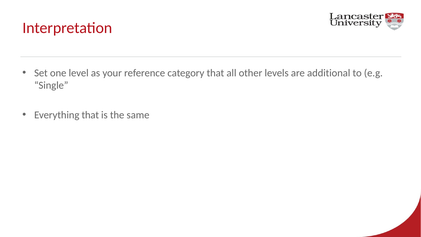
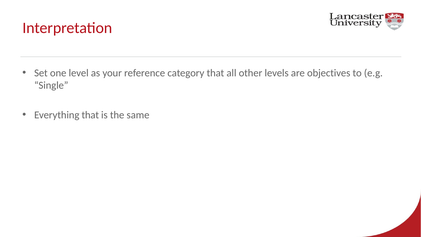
additional: additional -> objectives
